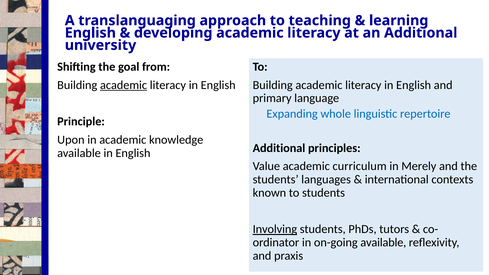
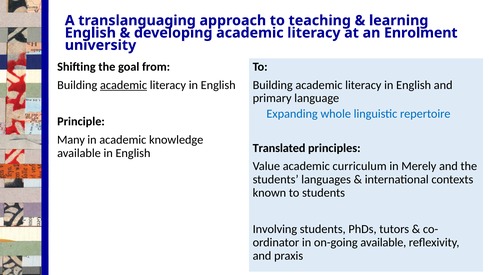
an Additional: Additional -> Enrolment
Upon: Upon -> Many
Additional at (279, 148): Additional -> Translated
Involving underline: present -> none
